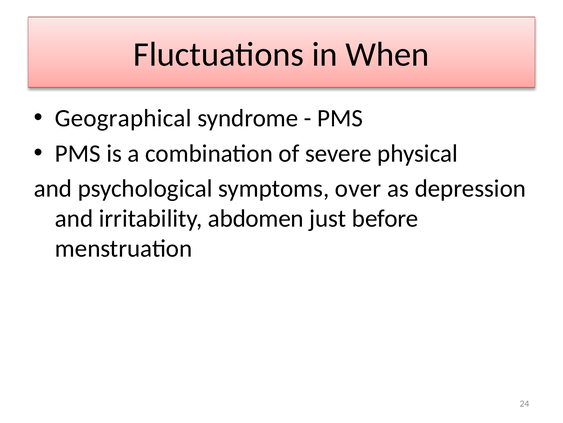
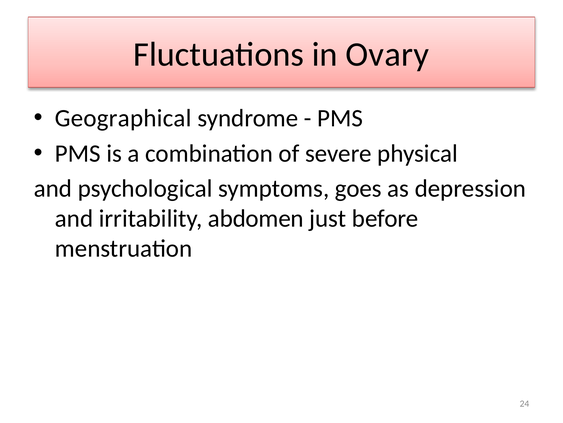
When: When -> Ovary
over: over -> goes
